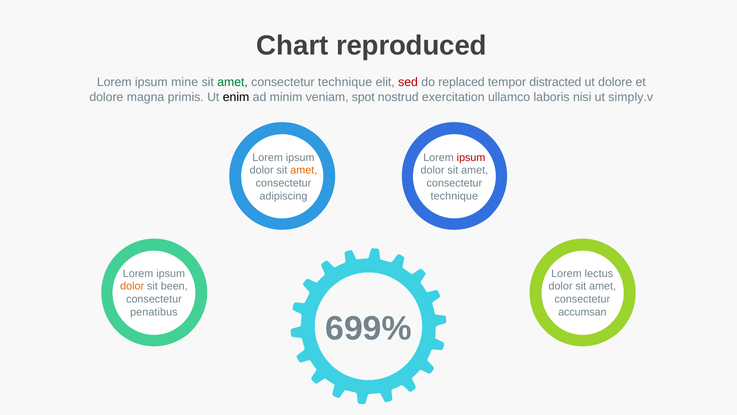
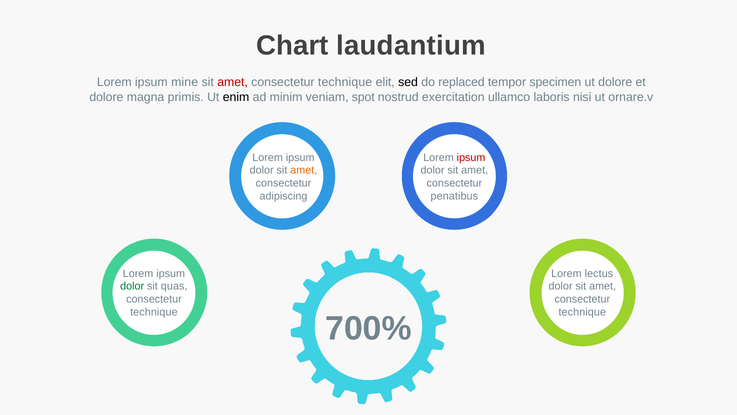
reproduced: reproduced -> laudantium
amet at (233, 82) colour: green -> red
sed colour: red -> black
distracted: distracted -> specimen
simply.v: simply.v -> ornare.v
technique at (454, 196): technique -> penatibus
dolor at (132, 286) colour: orange -> green
been: been -> quas
penatibus at (154, 312): penatibus -> technique
accumsan at (582, 312): accumsan -> technique
699%: 699% -> 700%
